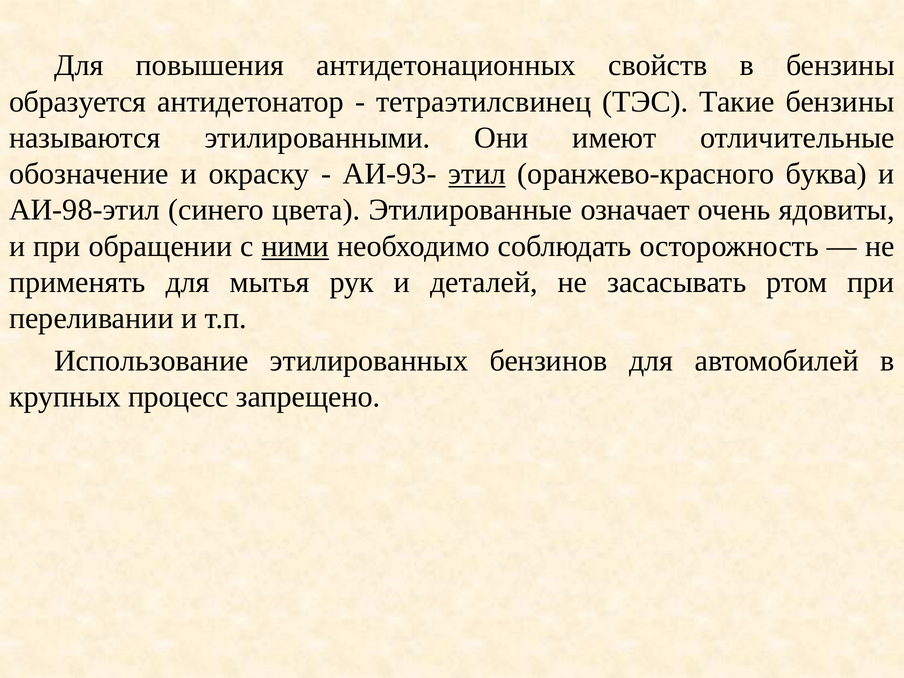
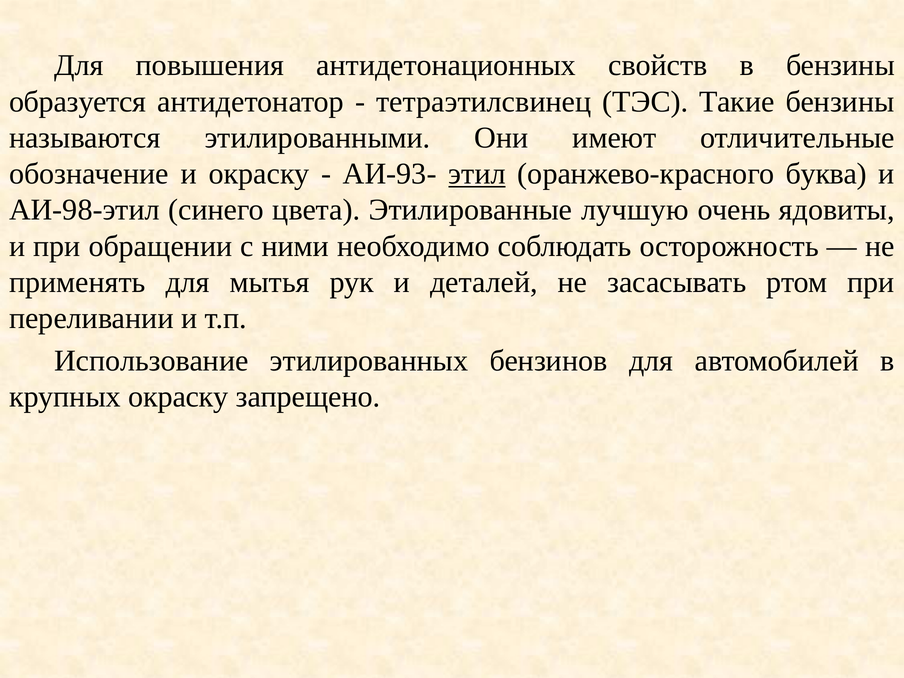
означает: означает -> лучшую
ними underline: present -> none
крупных процесс: процесс -> окраску
